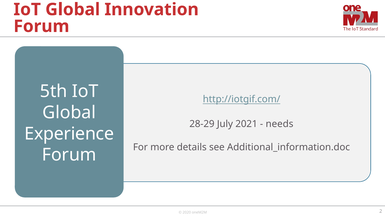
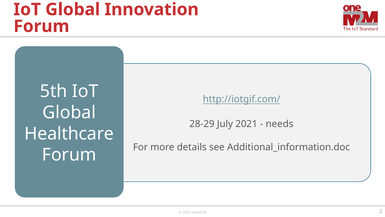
Experience: Experience -> Healthcare
